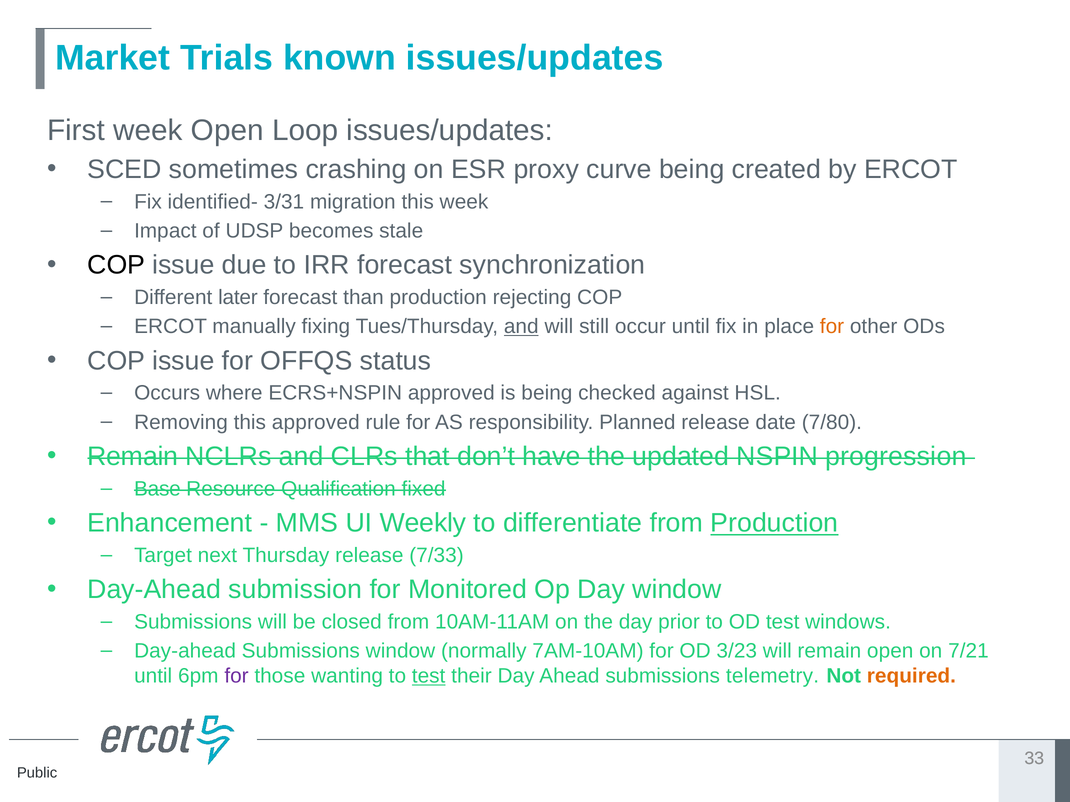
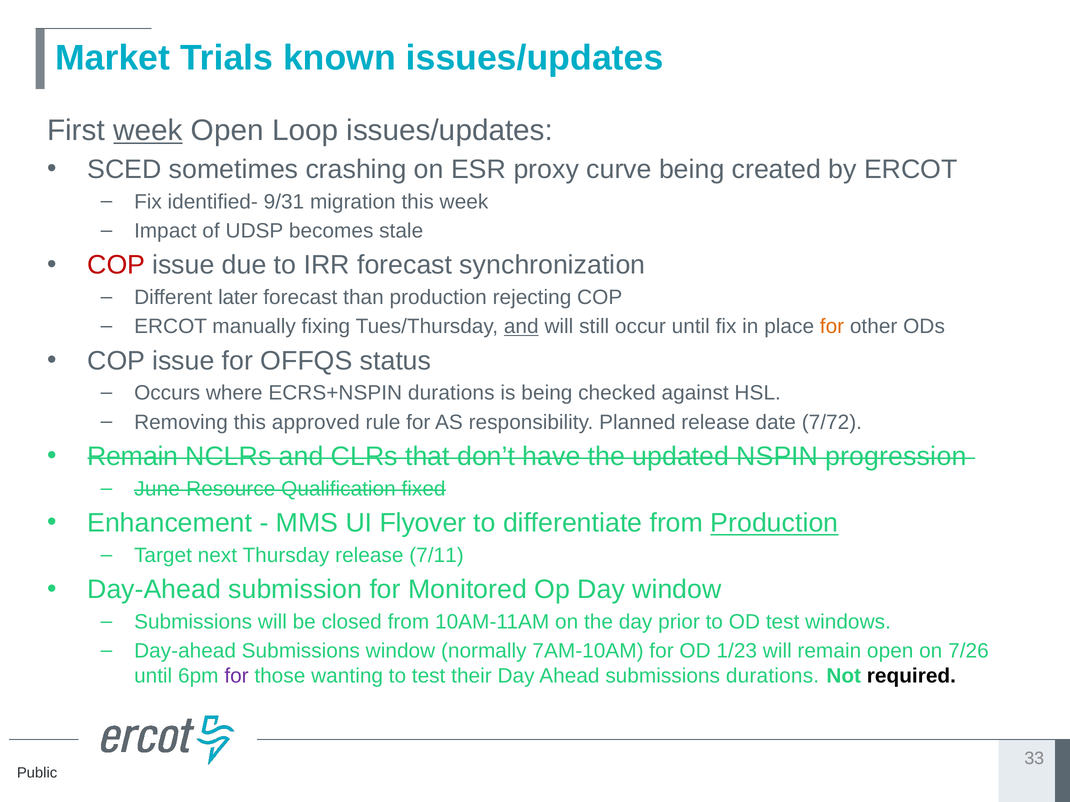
week at (148, 131) underline: none -> present
3/31: 3/31 -> 9/31
COP at (116, 265) colour: black -> red
ECRS+NSPIN approved: approved -> durations
7/80: 7/80 -> 7/72
Base: Base -> June
Weekly: Weekly -> Flyover
7/33: 7/33 -> 7/11
3/23: 3/23 -> 1/23
7/21: 7/21 -> 7/26
test at (429, 676) underline: present -> none
submissions telemetry: telemetry -> durations
required colour: orange -> black
